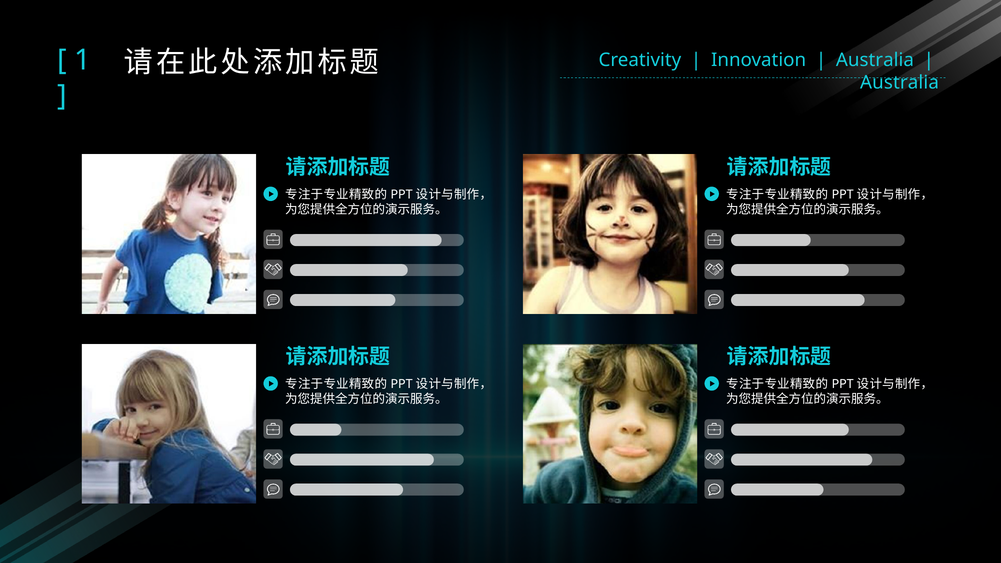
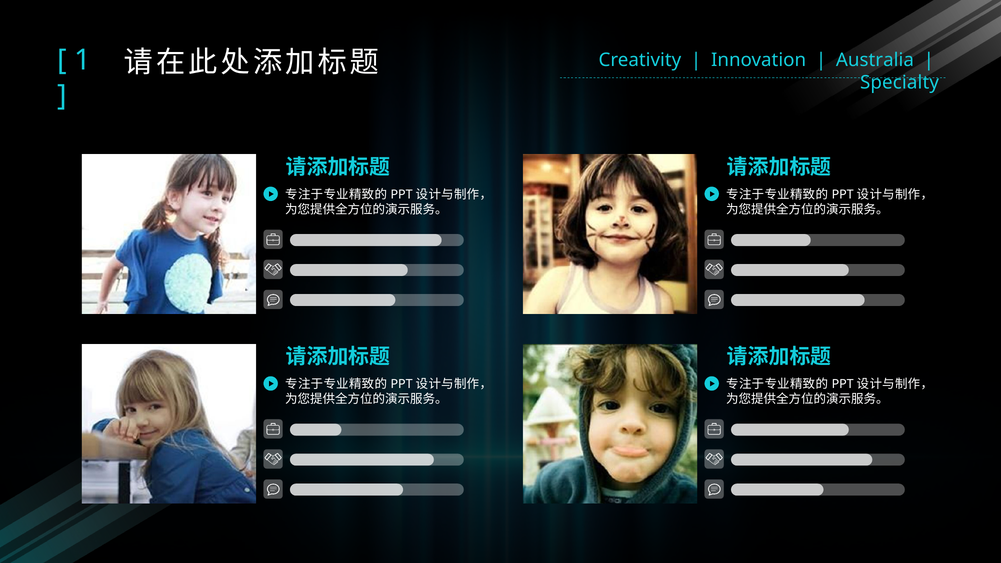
Australia at (899, 83): Australia -> Specialty
